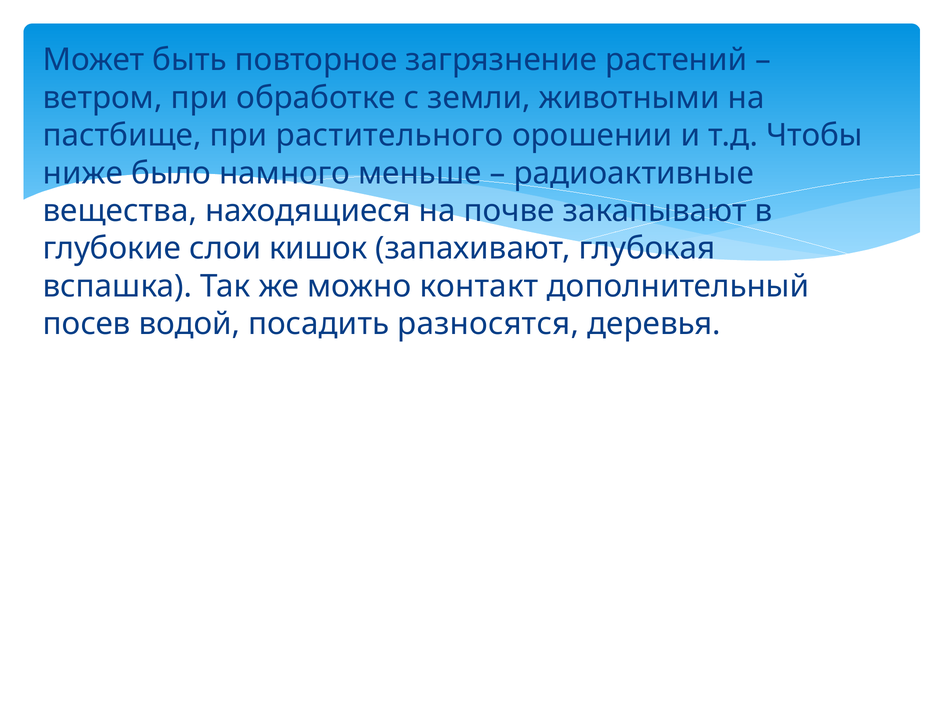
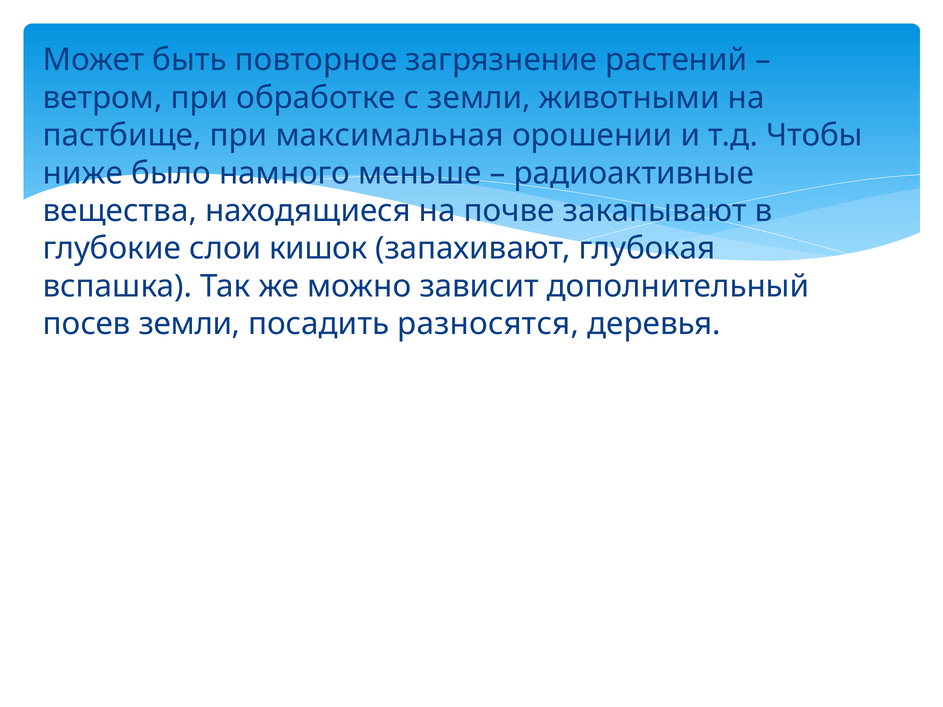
растительного: растительного -> максимальная
контакт: контакт -> зависит
посев водой: водой -> земли
